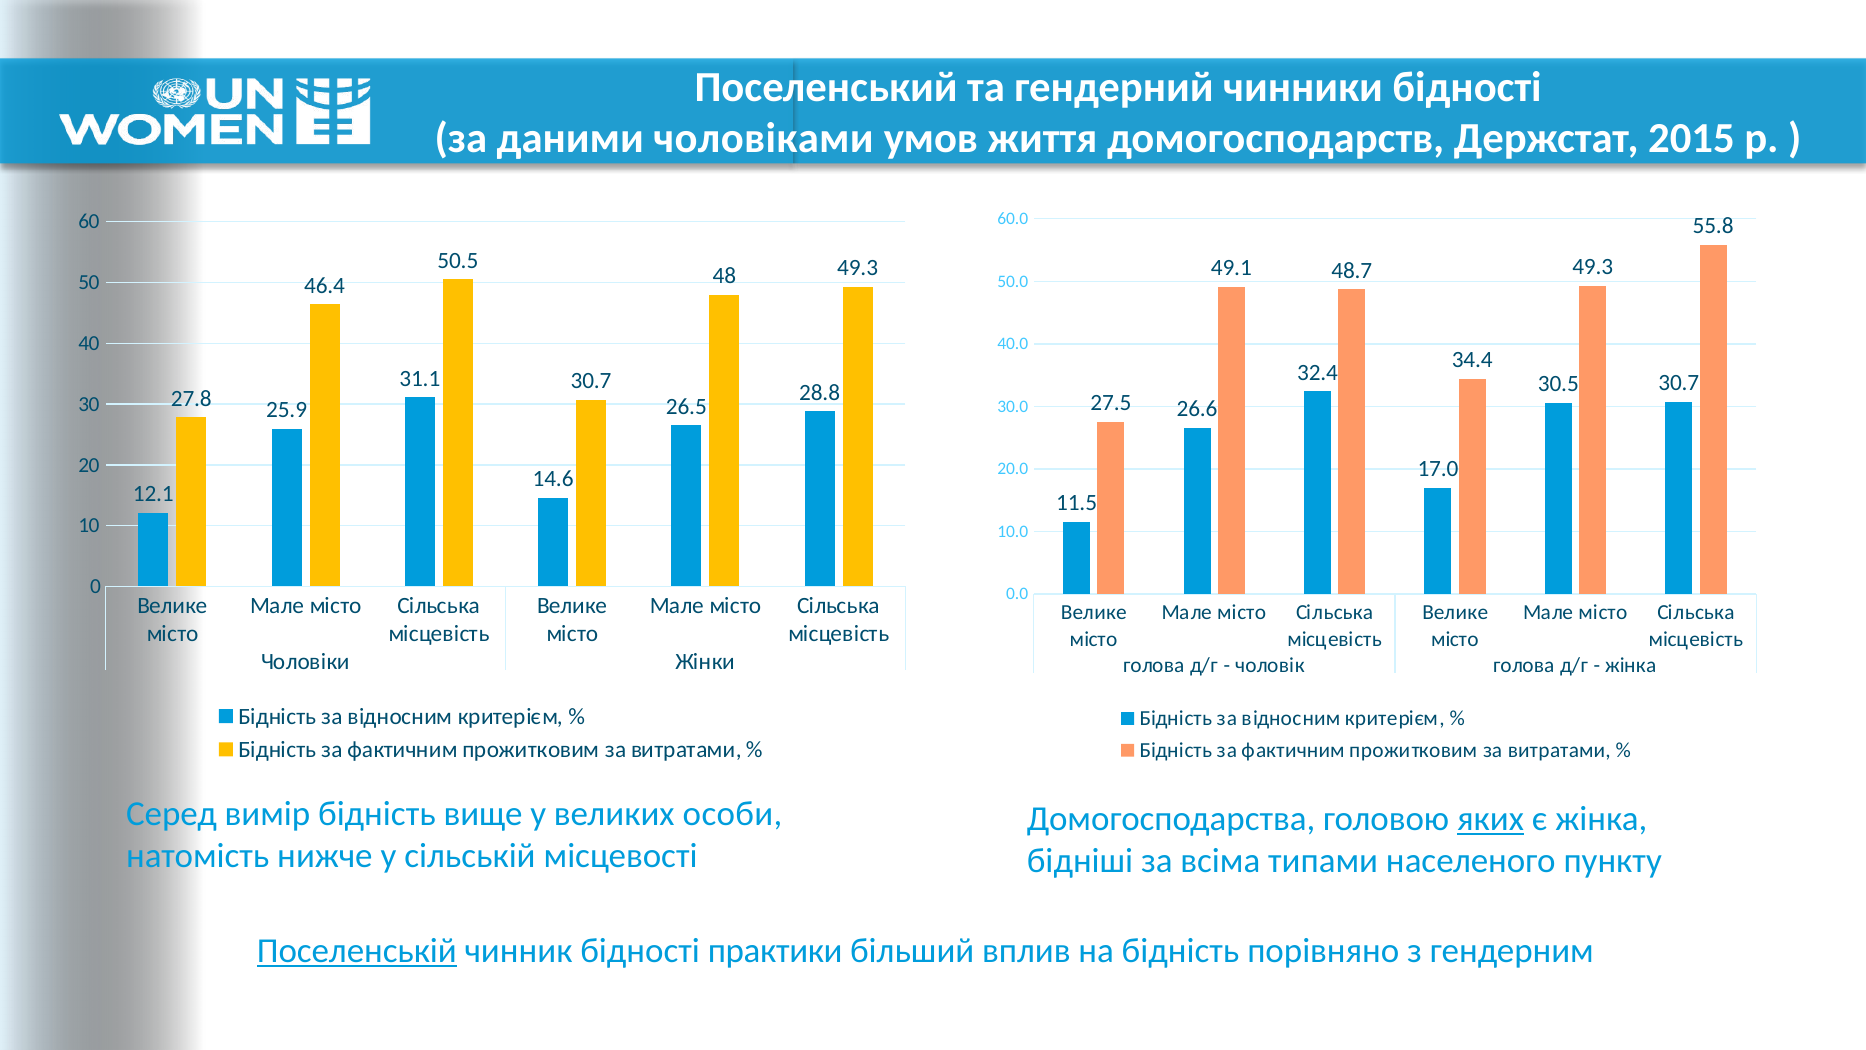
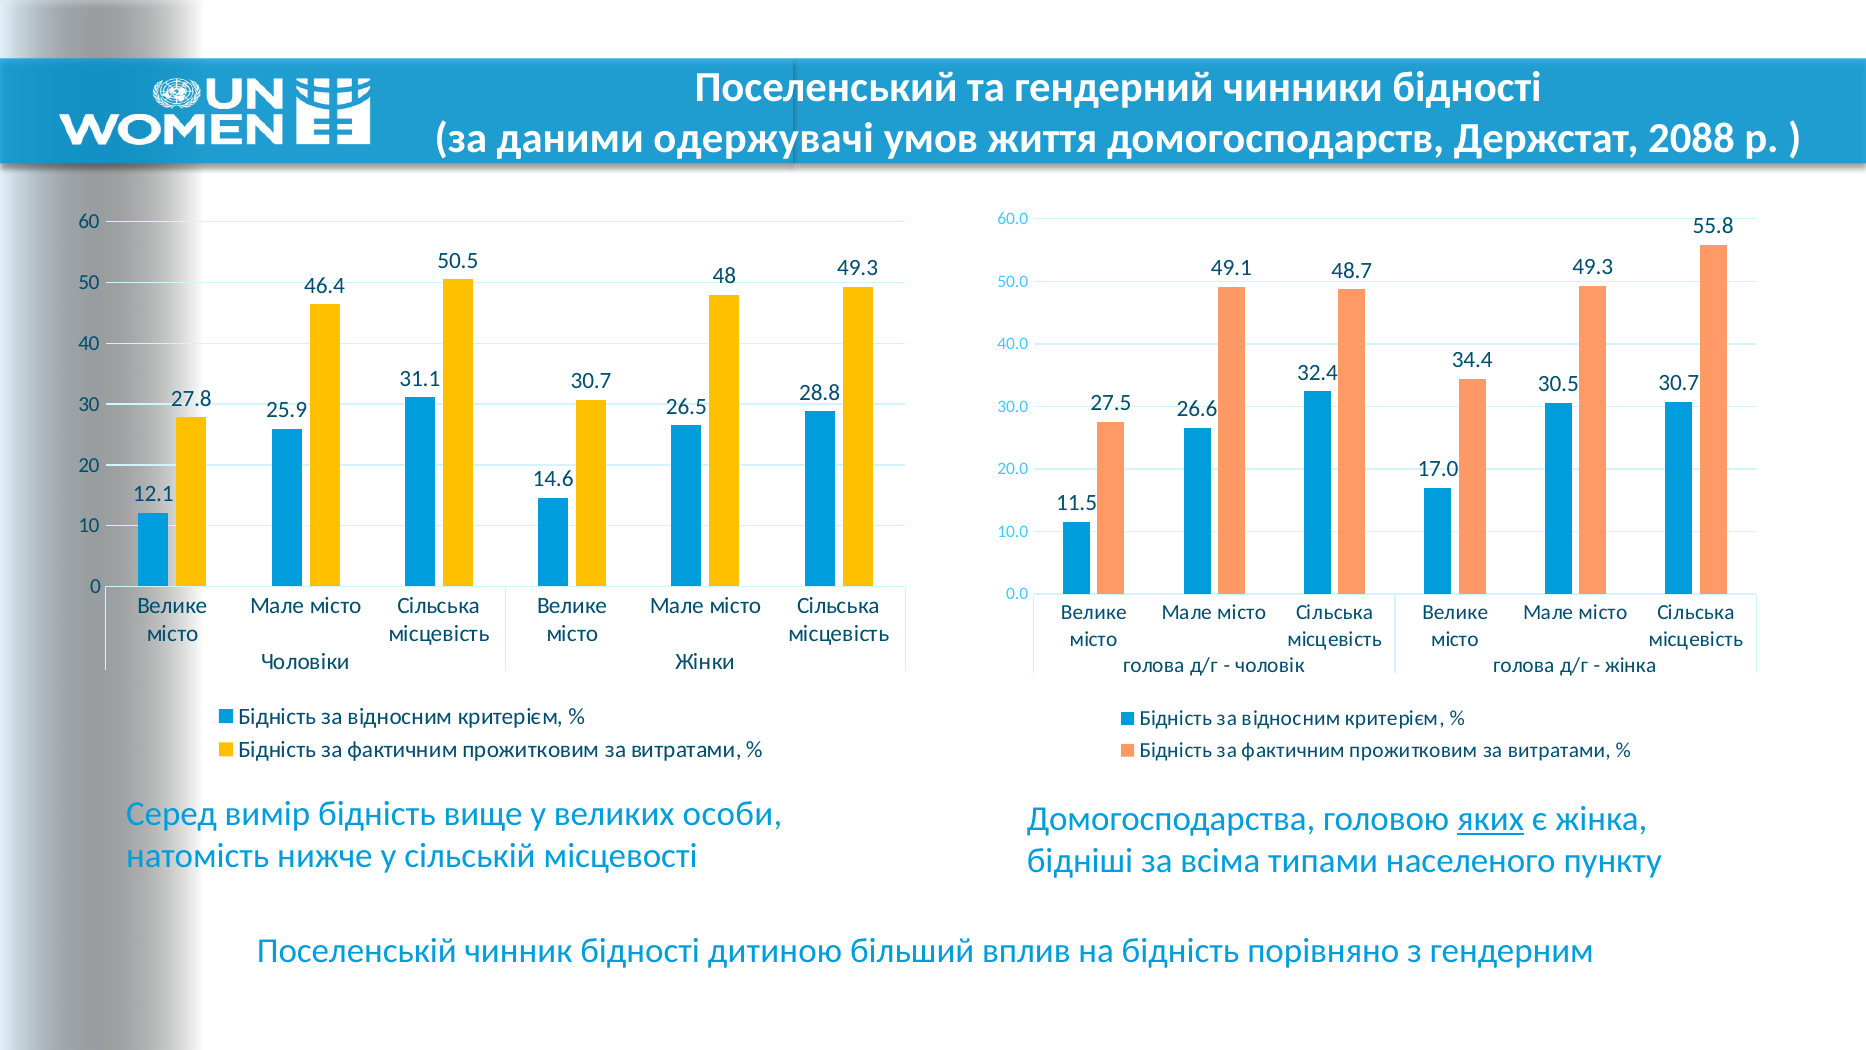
чоловіками: чоловіками -> одержувачі
2015: 2015 -> 2088
Поселенській underline: present -> none
практики: практики -> дитиною
